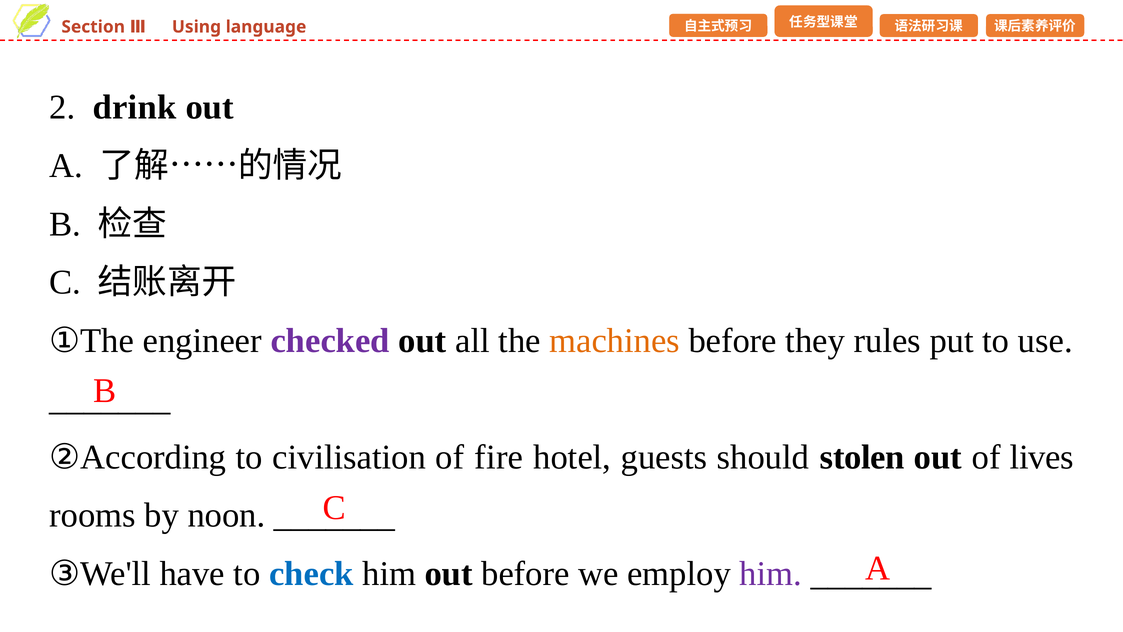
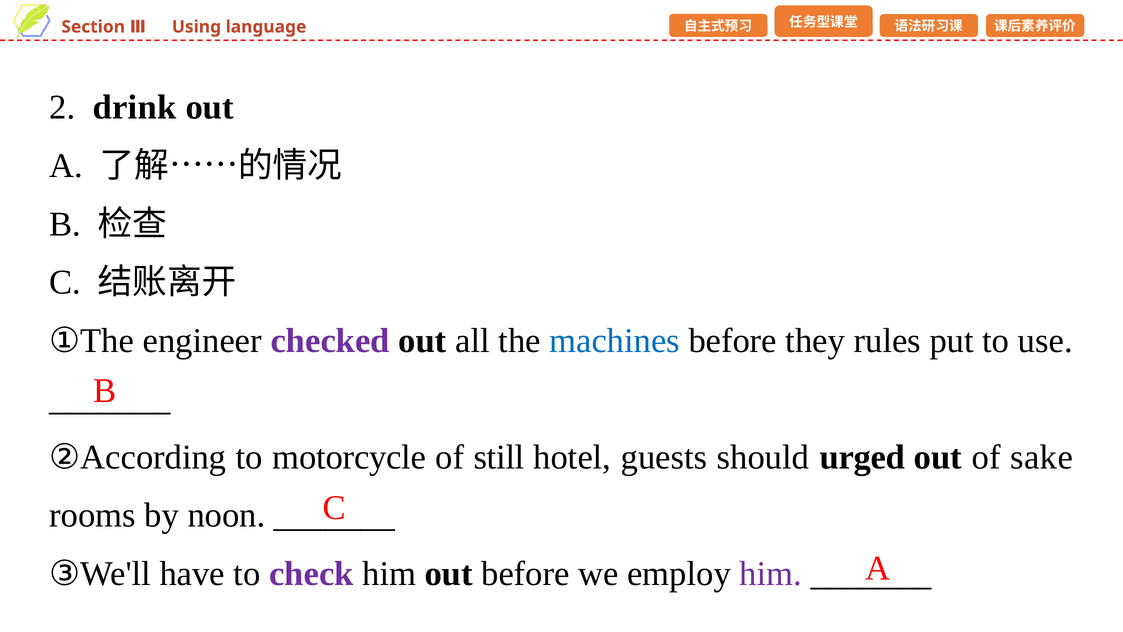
machines colour: orange -> blue
civilisation: civilisation -> motorcycle
fire: fire -> still
stolen: stolen -> urged
lives: lives -> sake
check colour: blue -> purple
